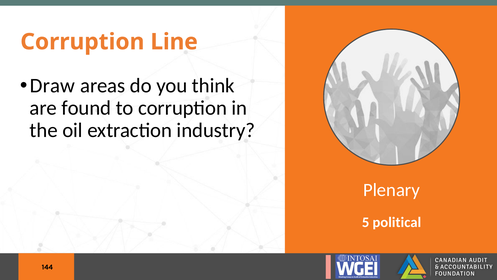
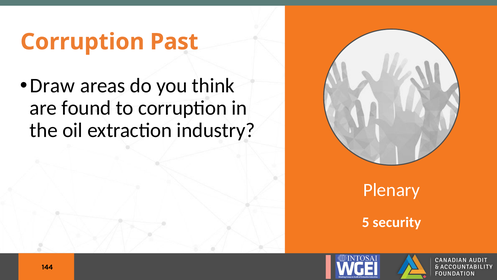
Line: Line -> Past
political: political -> security
